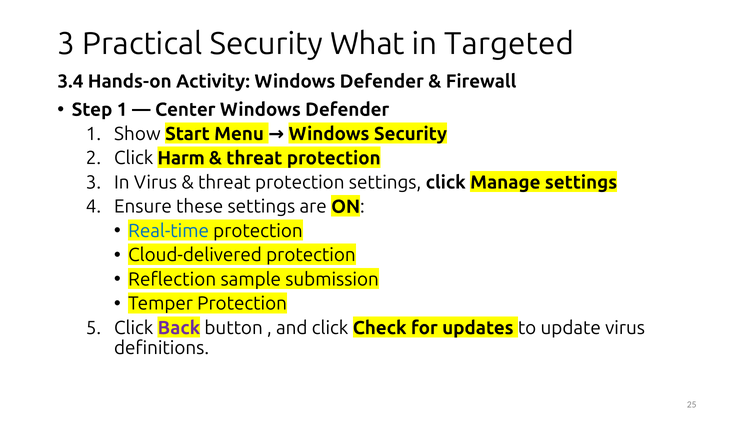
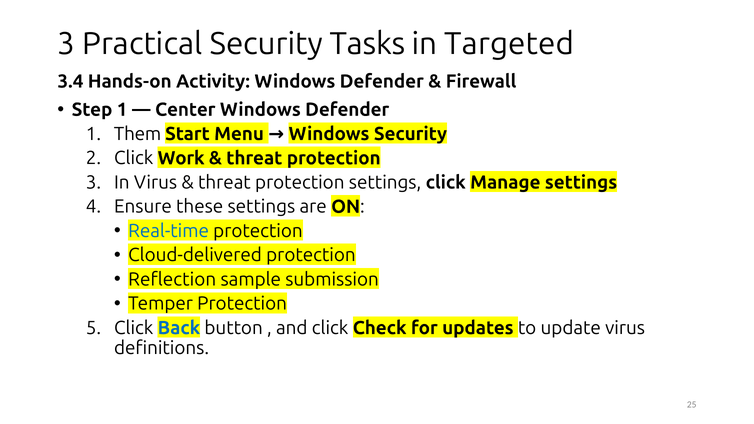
What: What -> Tasks
Show: Show -> Them
Harm: Harm -> Work
Back colour: purple -> blue
